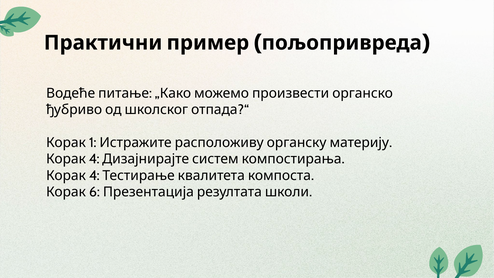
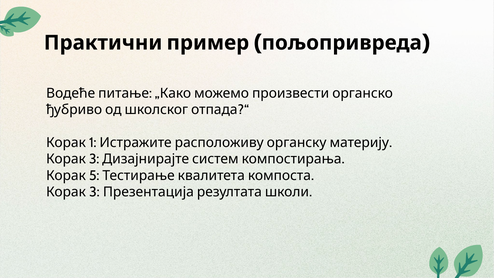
4 at (94, 159): 4 -> 3
4 at (94, 175): 4 -> 5
6 at (94, 192): 6 -> 3
